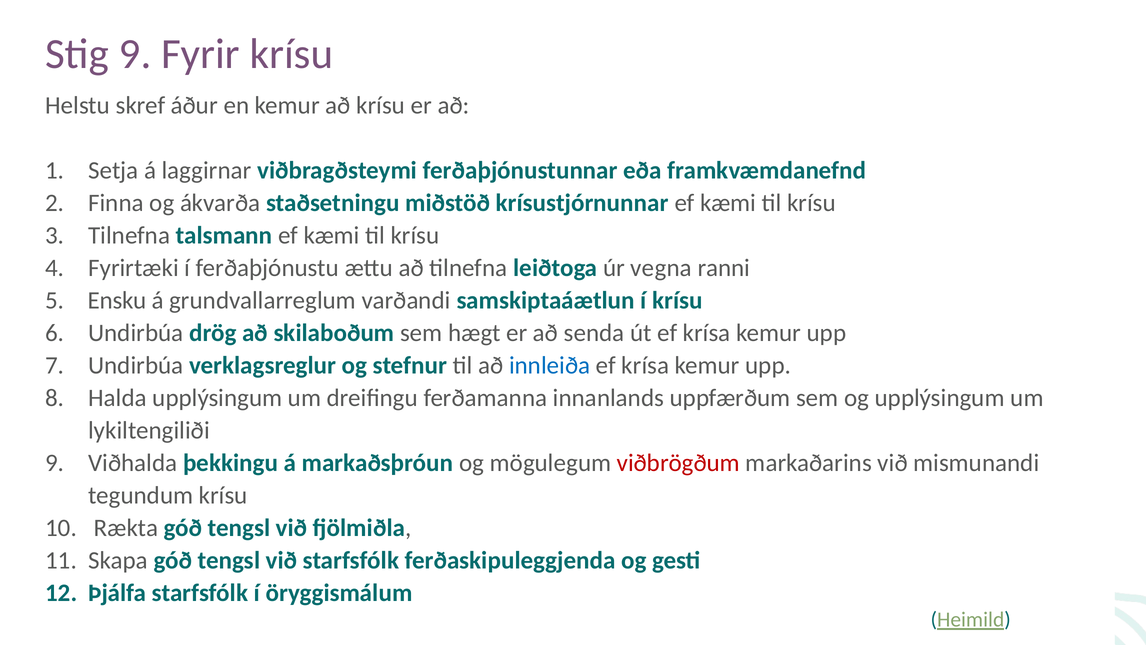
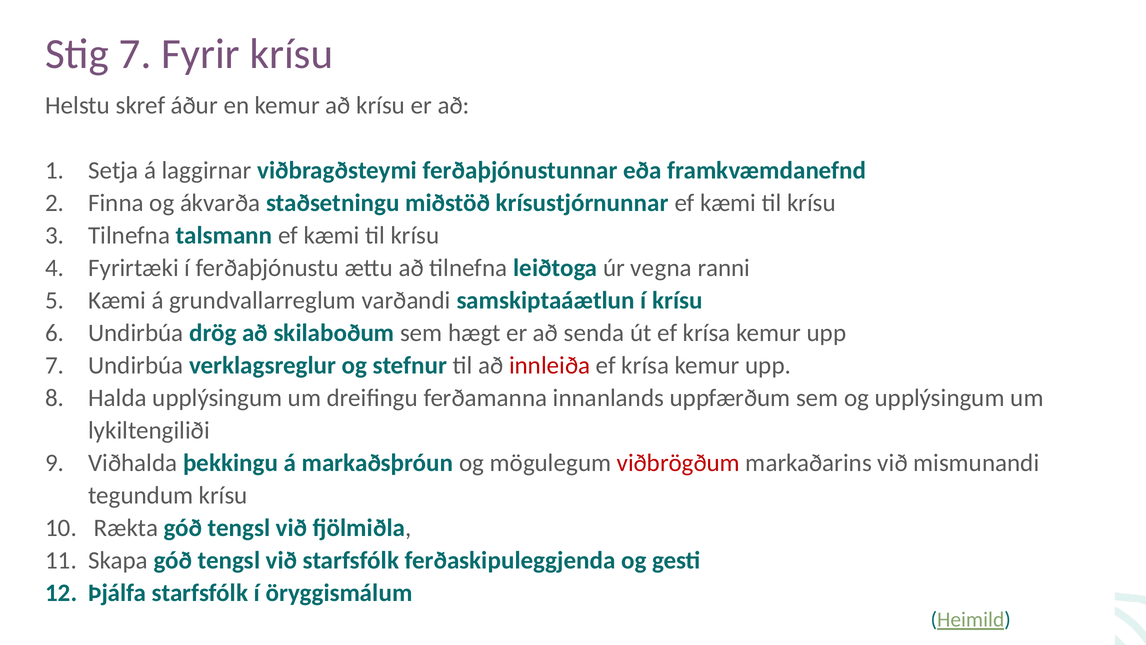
Stig 9: 9 -> 7
Ensku at (117, 300): Ensku -> Kæmi
innleiða colour: blue -> red
